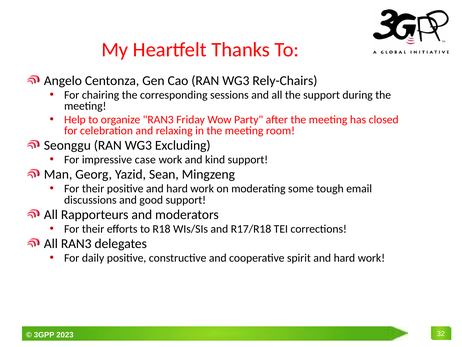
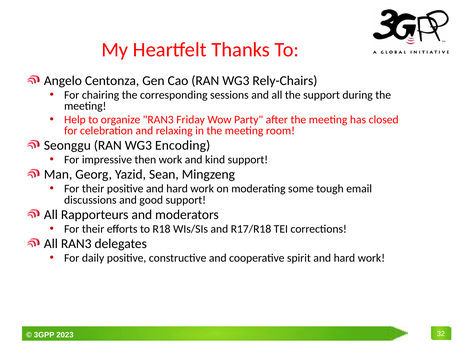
Excluding: Excluding -> Encoding
case: case -> then
